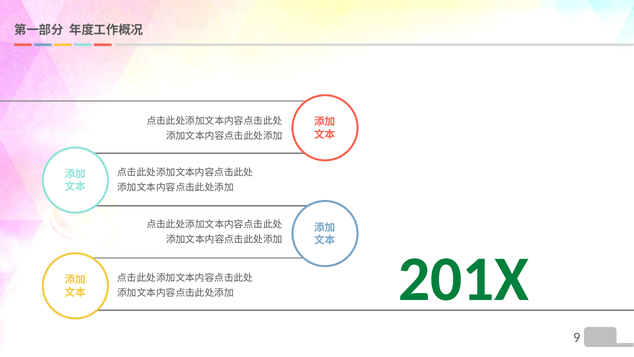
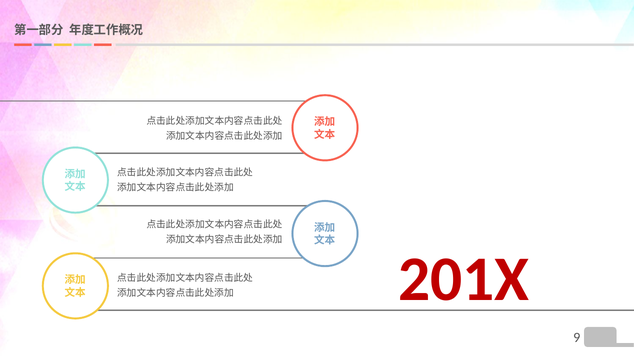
201X colour: green -> red
